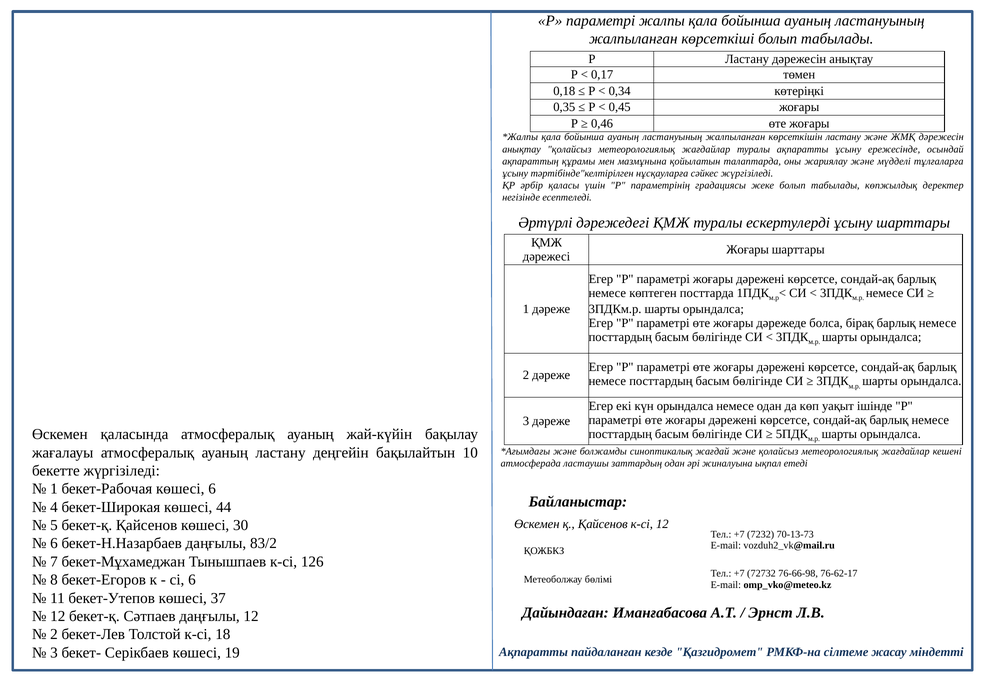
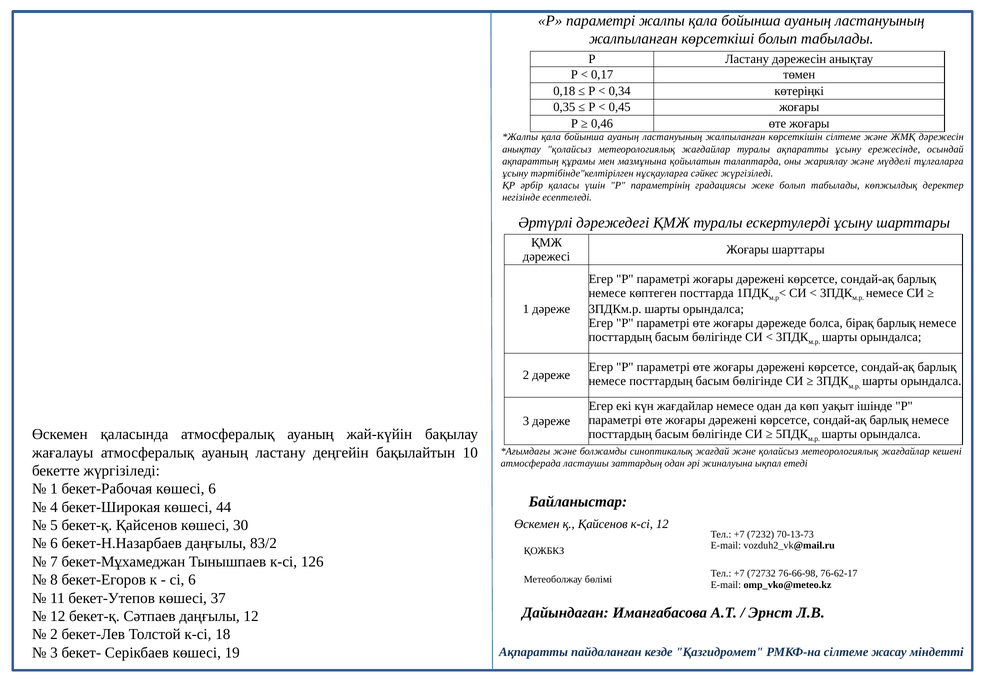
көрсеткішін ластану: ластану -> сілтеме
күн орындалса: орындалса -> жағдайлар
